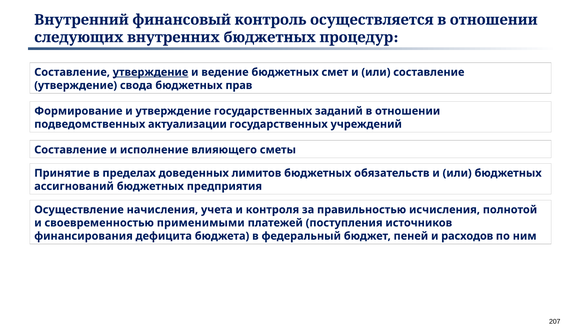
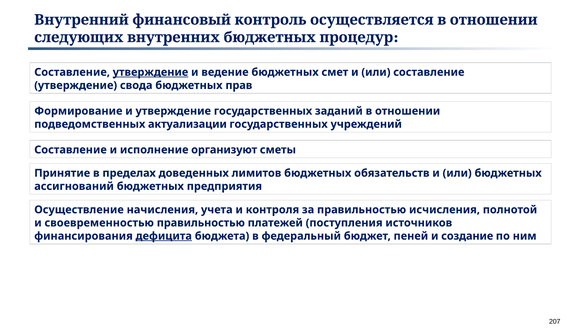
влияющего: влияющего -> организуют
своевременностью применимыми: применимыми -> правильностью
дефицита underline: none -> present
расходов: расходов -> создание
